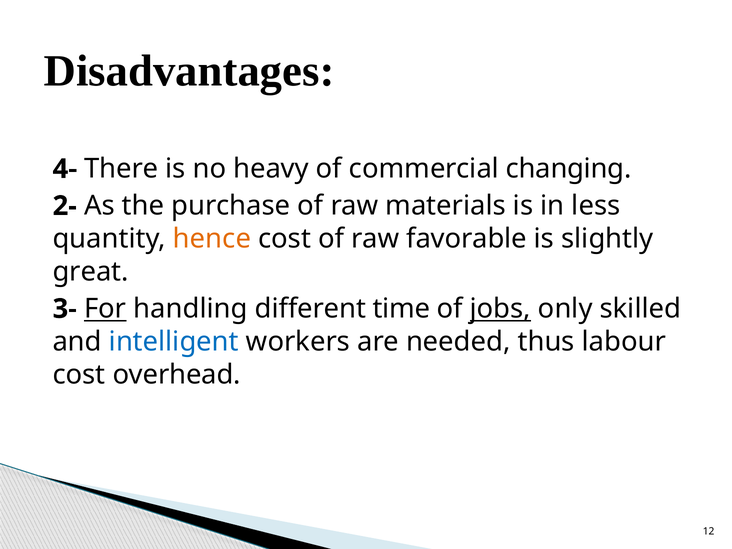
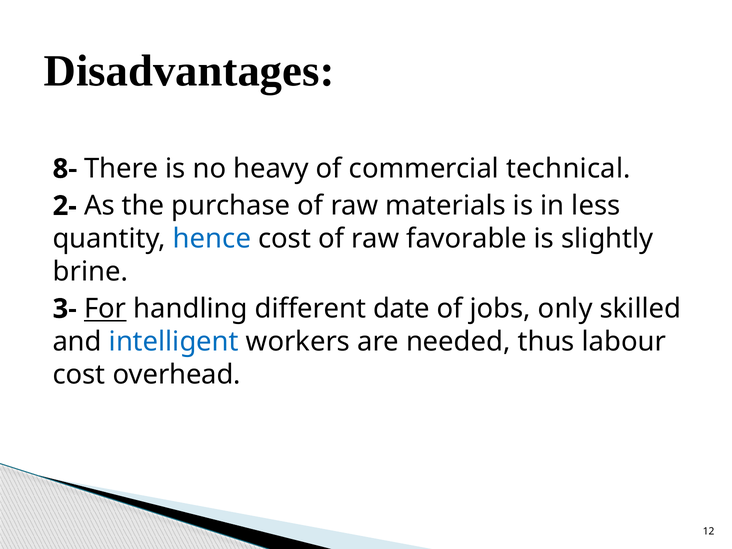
4-: 4- -> 8-
changing: changing -> technical
hence colour: orange -> blue
great: great -> brine
time: time -> date
jobs underline: present -> none
